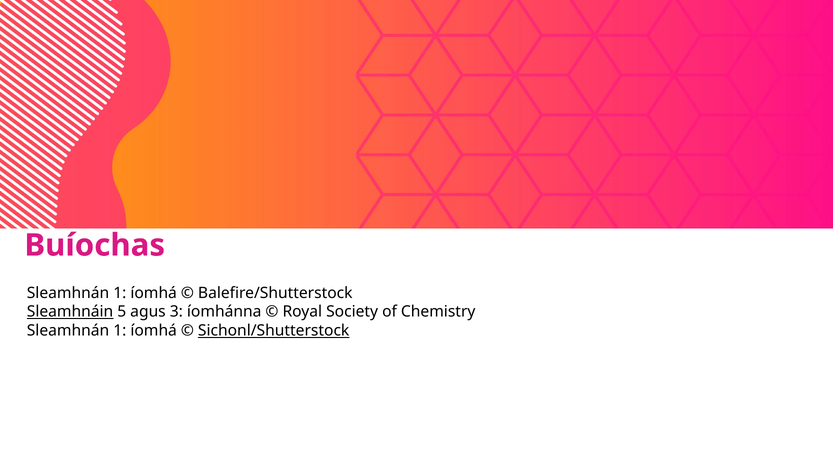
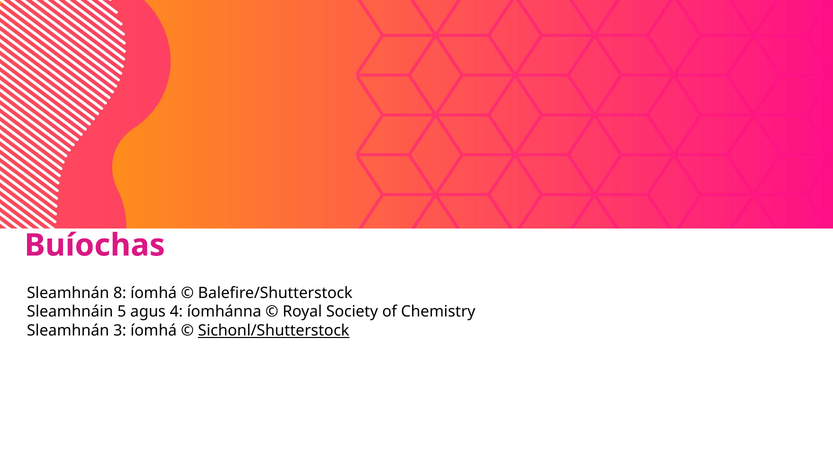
1 at (120, 293): 1 -> 8
Sleamhnáin underline: present -> none
3: 3 -> 4
1 at (120, 330): 1 -> 3
